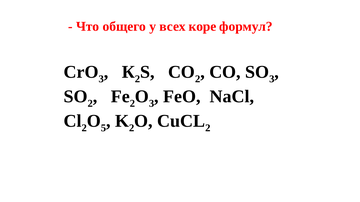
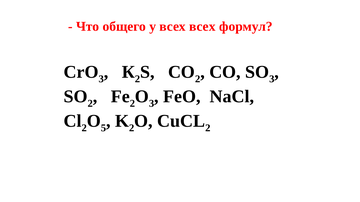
всех коре: коре -> всех
